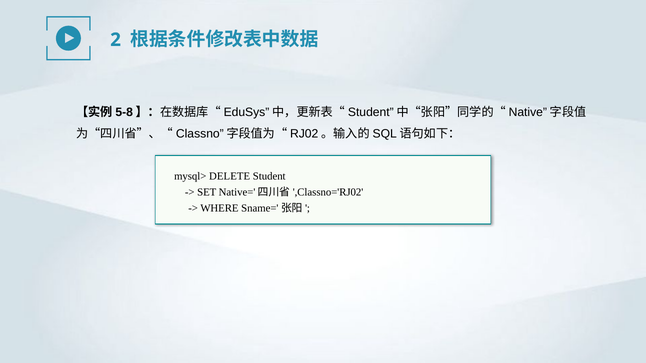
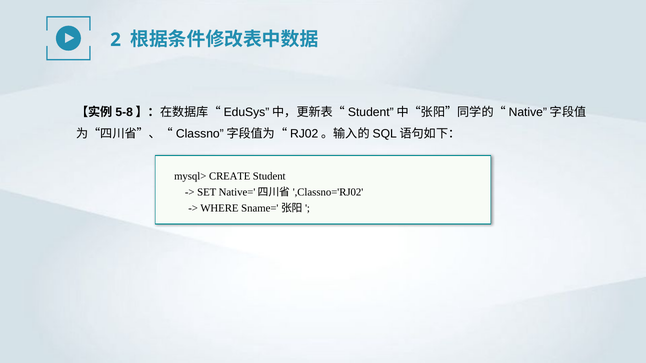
DELETE: DELETE -> CREATE
